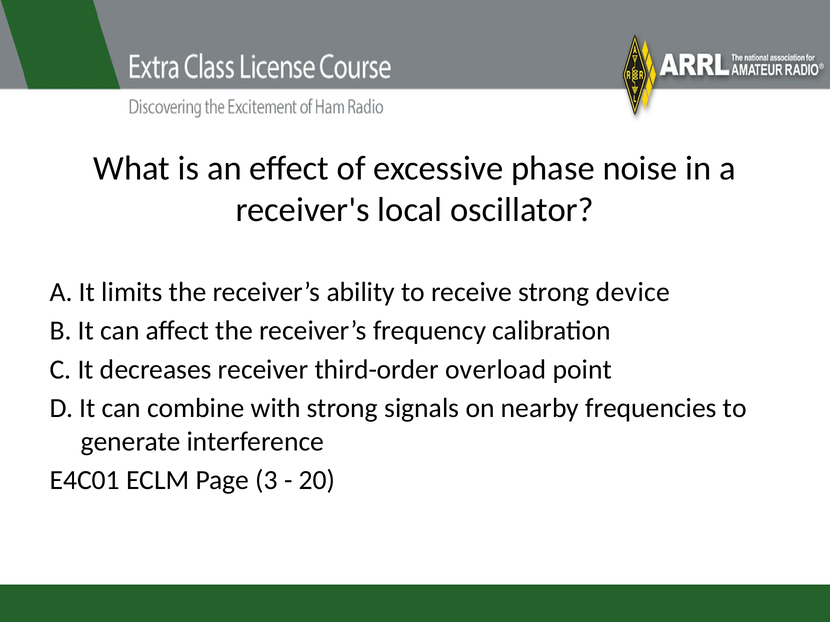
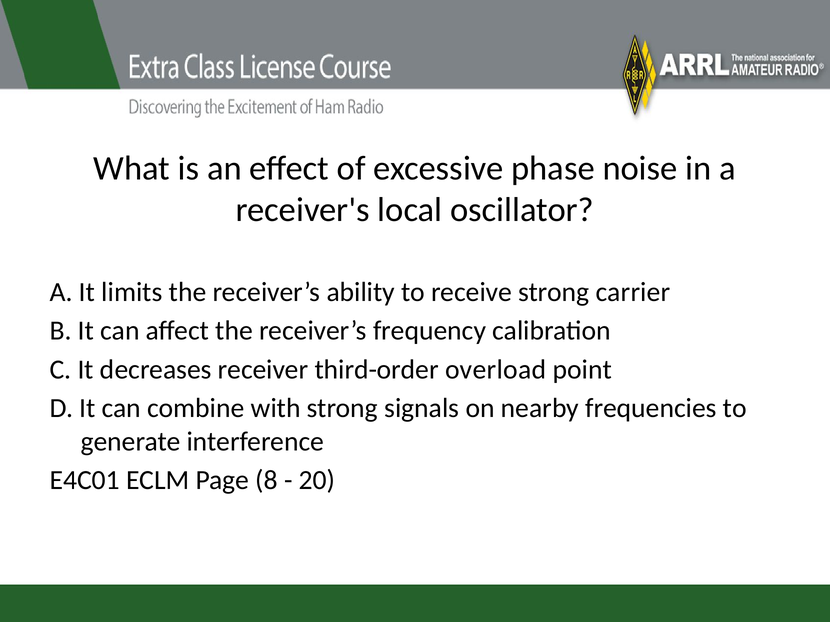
device: device -> carrier
3: 3 -> 8
